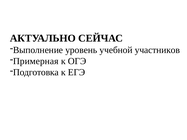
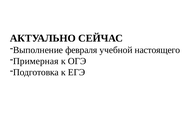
уровень: уровень -> февраля
участников: участников -> настоящего
